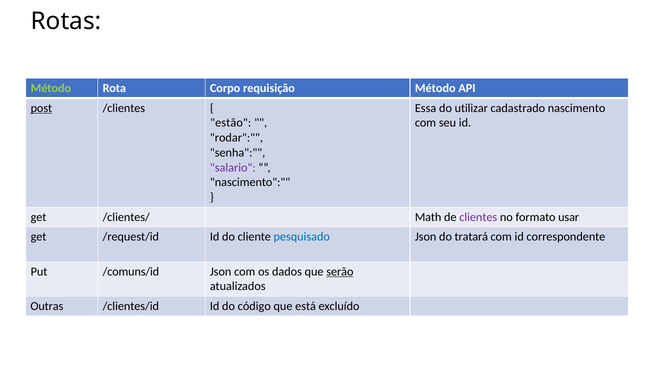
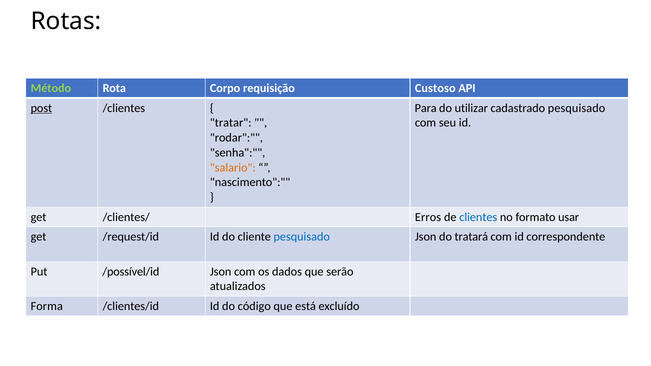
requisição Método: Método -> Custoso
Essa: Essa -> Para
cadastrado nascimento: nascimento -> pesquisado
estão: estão -> tratar
salario colour: purple -> orange
Math: Math -> Erros
clientes colour: purple -> blue
/comuns/id: /comuns/id -> /possível/id
serão underline: present -> none
Outras: Outras -> Forma
